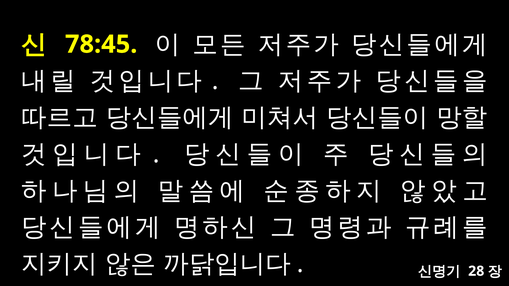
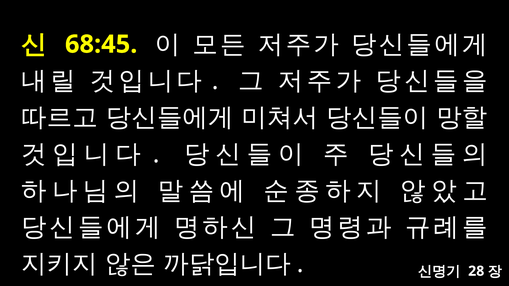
78:45: 78:45 -> 68:45
